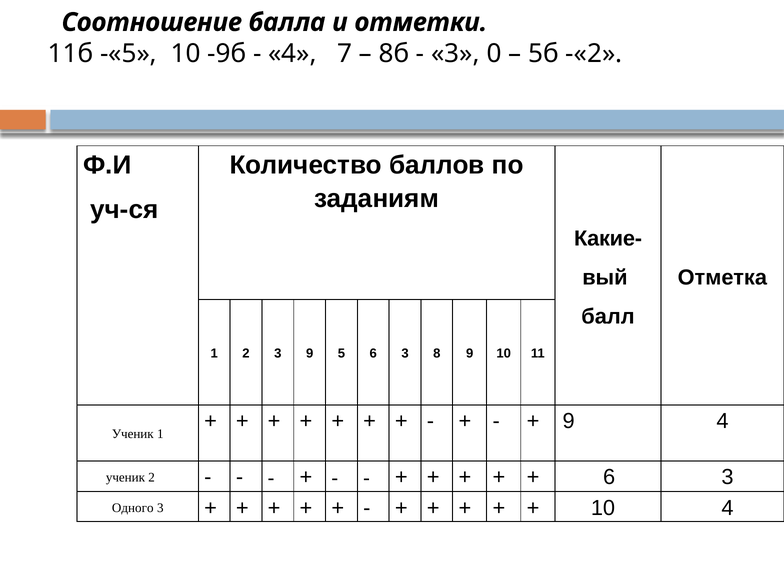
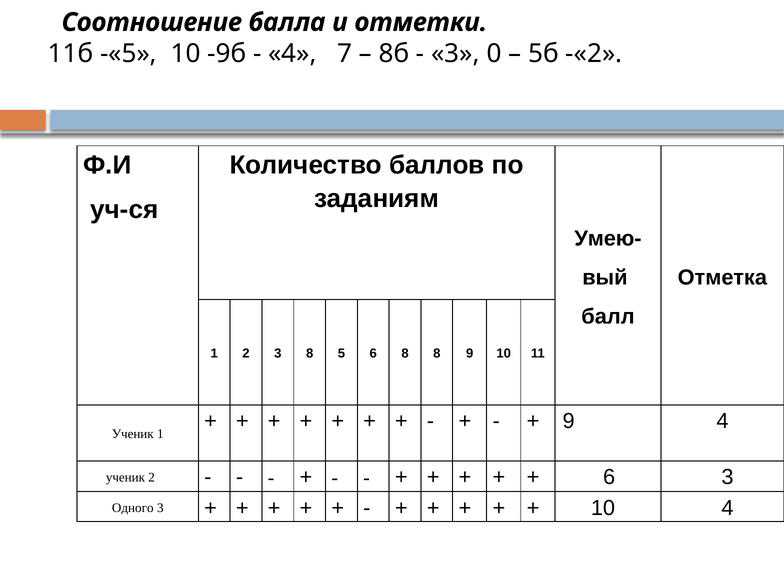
Какие-: Какие- -> Умею-
3 9: 9 -> 8
5 6 3: 3 -> 8
